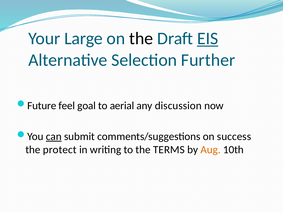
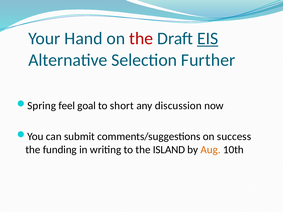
Large: Large -> Hand
the at (141, 39) colour: black -> red
Future: Future -> Spring
aerial: aerial -> short
can underline: present -> none
protect: protect -> funding
TERMS: TERMS -> ISLAND
